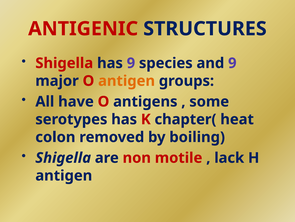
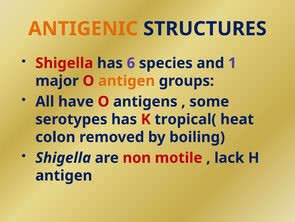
ANTIGENIC colour: red -> orange
has 9: 9 -> 6
and 9: 9 -> 1
chapter(: chapter( -> tropical(
